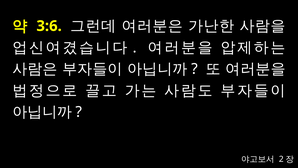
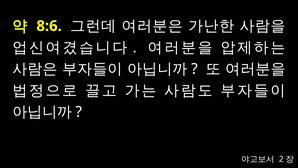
3:6: 3:6 -> 8:6
